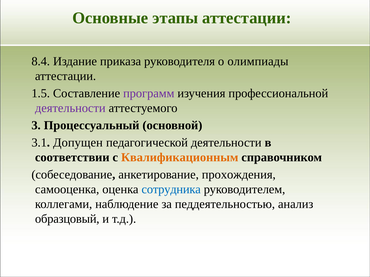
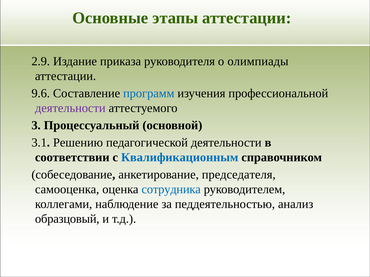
8.4: 8.4 -> 2.9
1.5: 1.5 -> 9.6
программ colour: purple -> blue
Допущен: Допущен -> Решению
Квалификационным colour: orange -> blue
прохождения: прохождения -> председателя
